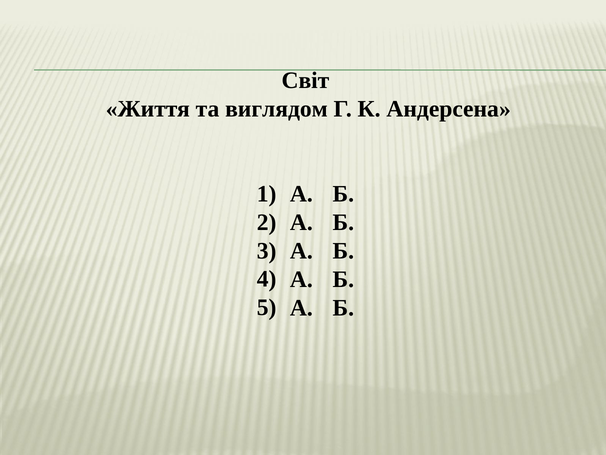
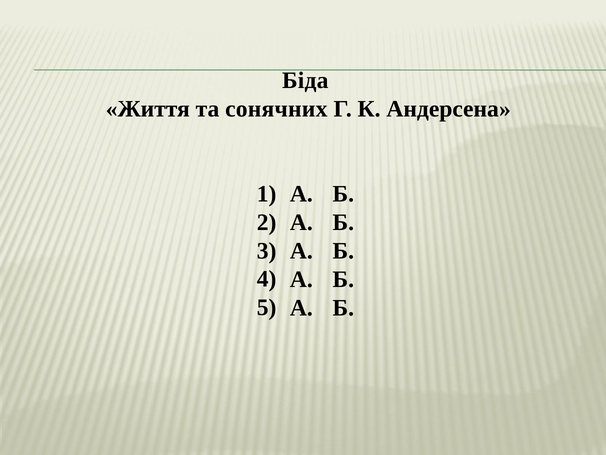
Світ: Світ -> Біда
виглядом: виглядом -> сонячних
